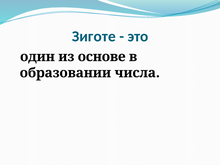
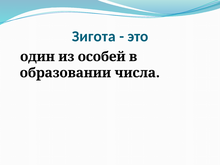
Зиготе: Зиготе -> Зигота
основе: основе -> особей
